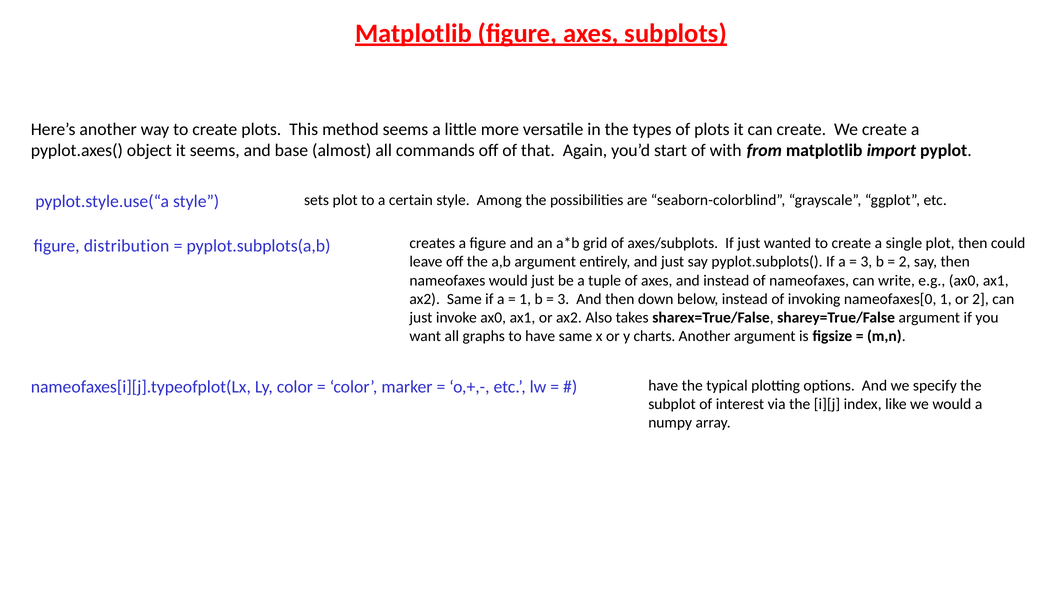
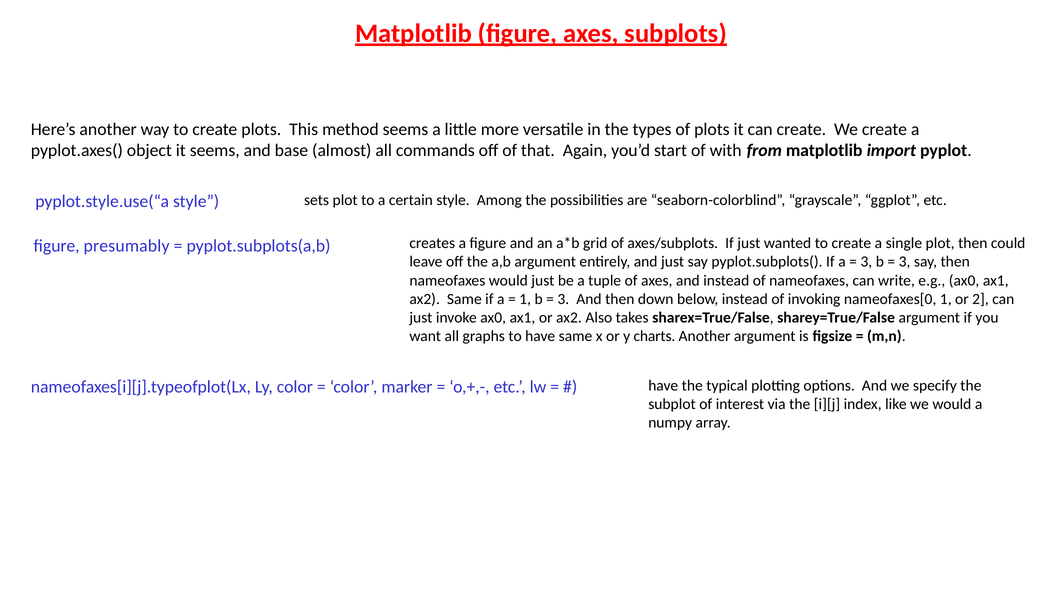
distribution: distribution -> presumably
2 at (905, 262): 2 -> 3
